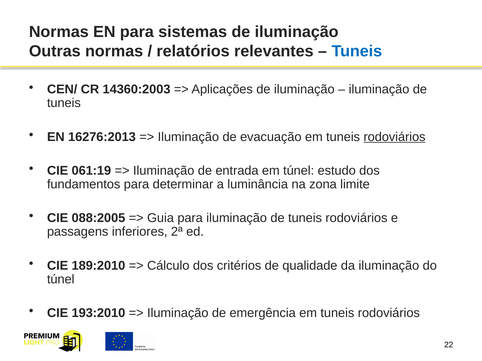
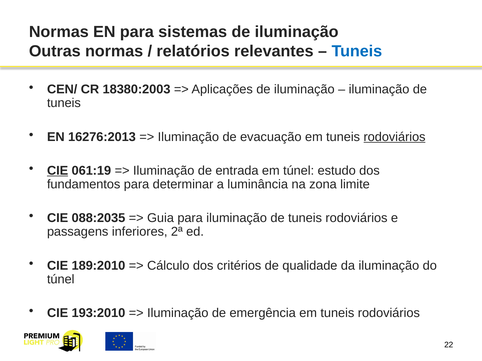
14360:2003: 14360:2003 -> 18380:2003
CIE at (58, 171) underline: none -> present
088:2005: 088:2005 -> 088:2035
